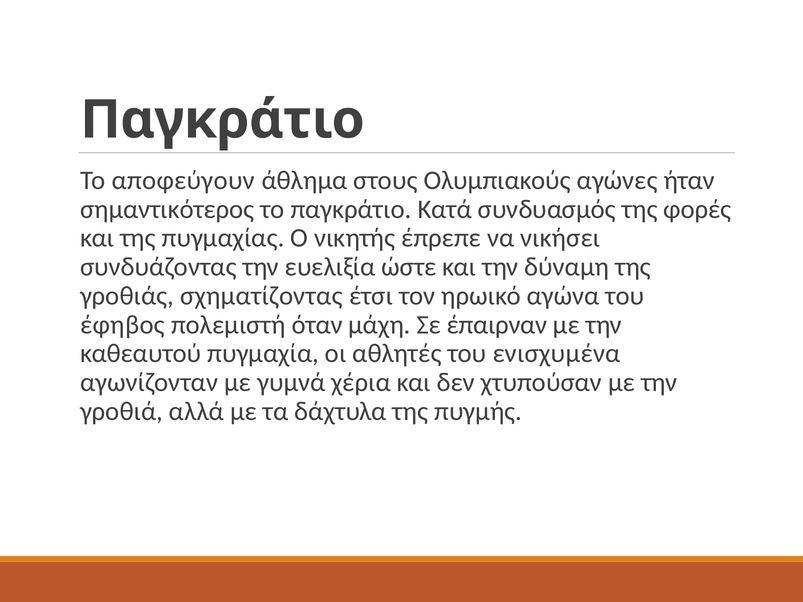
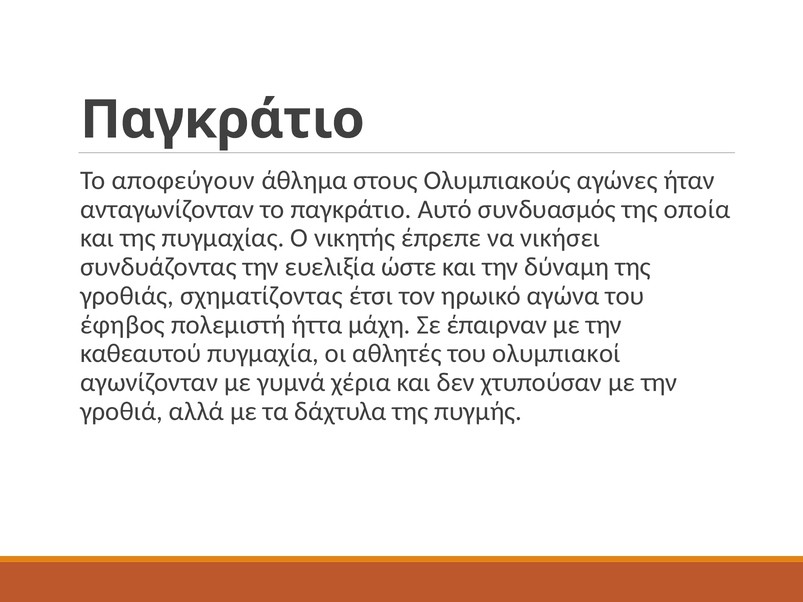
σημαντικότερος: σημαντικότερος -> ανταγωνίζονταν
Κατά: Κατά -> Αυτό
φορές: φορές -> οποία
όταν: όταν -> ήττα
ενισχυμένα: ενισχυμένα -> ολυμπιακοί
